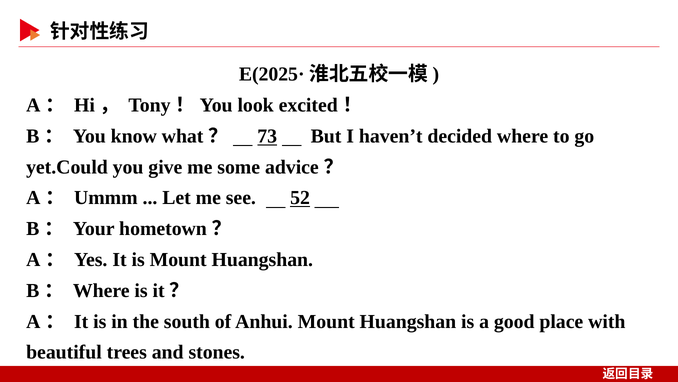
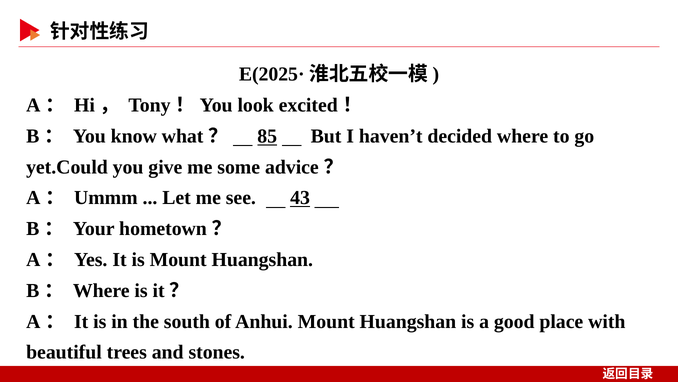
73: 73 -> 85
52: 52 -> 43
